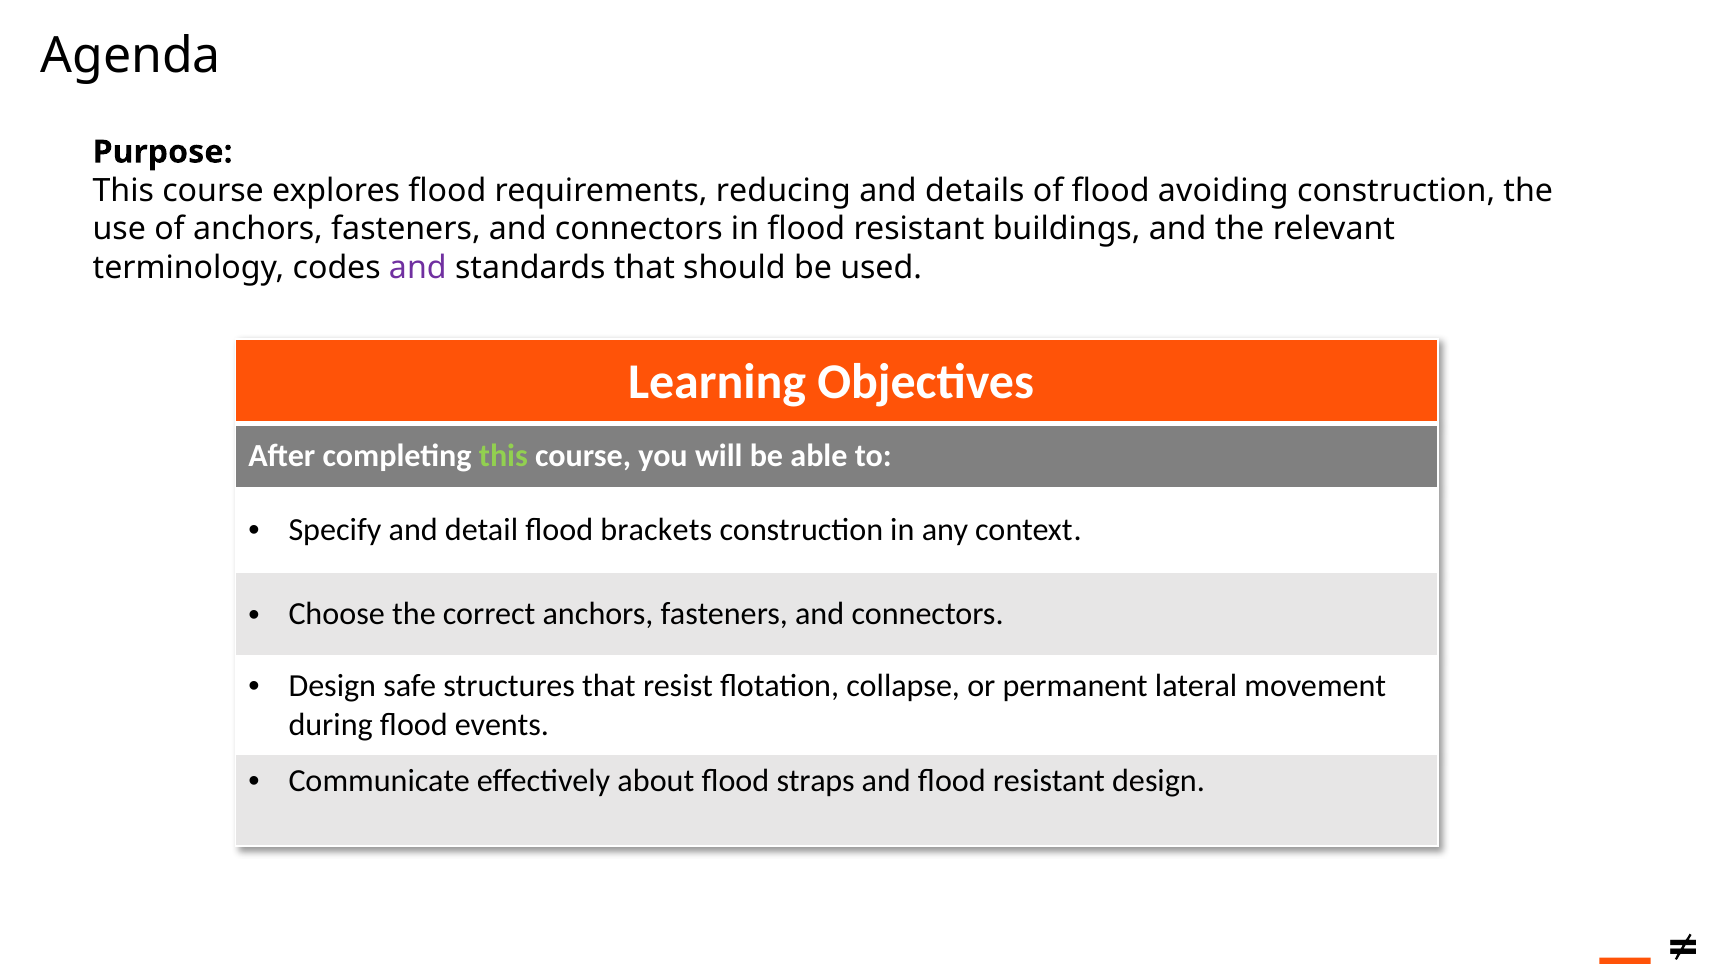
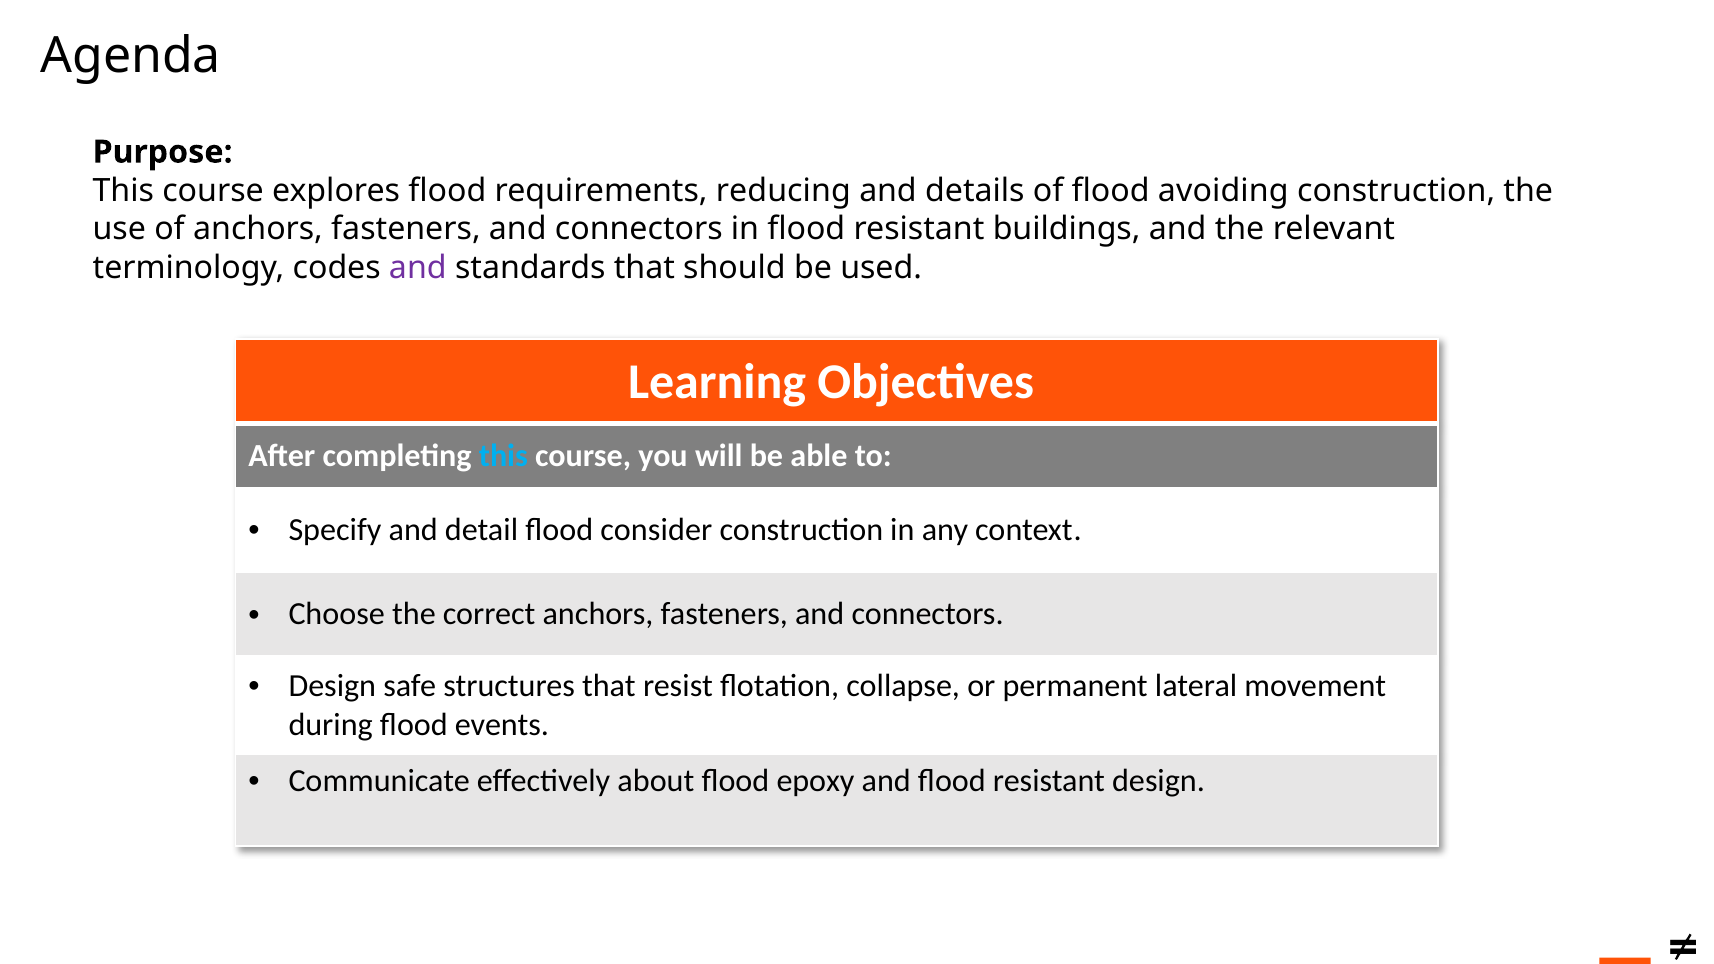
this at (503, 456) colour: light green -> light blue
brackets: brackets -> consider
straps: straps -> epoxy
